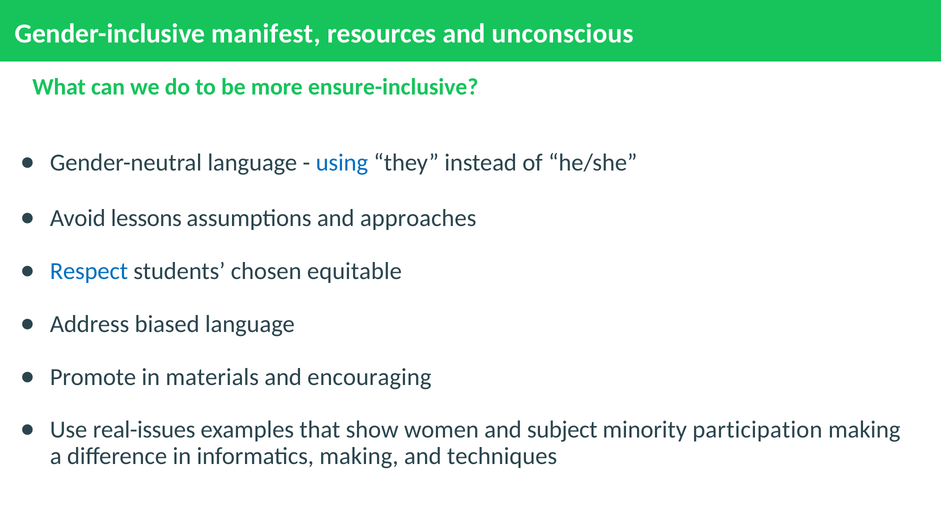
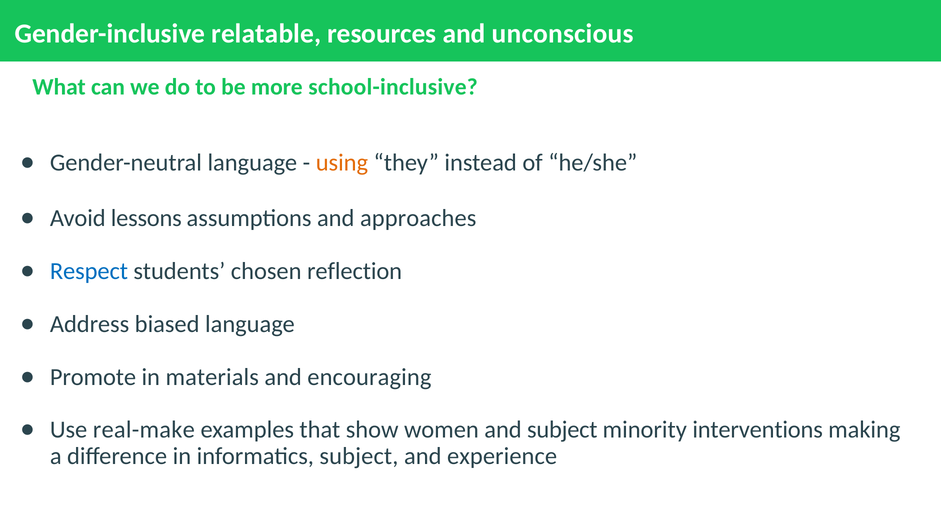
manifest: manifest -> relatable
ensure-inclusive: ensure-inclusive -> school-inclusive
using colour: blue -> orange
equitable: equitable -> reflection
real-issues: real-issues -> real-make
participation: participation -> interventions
informatics making: making -> subject
techniques: techniques -> experience
